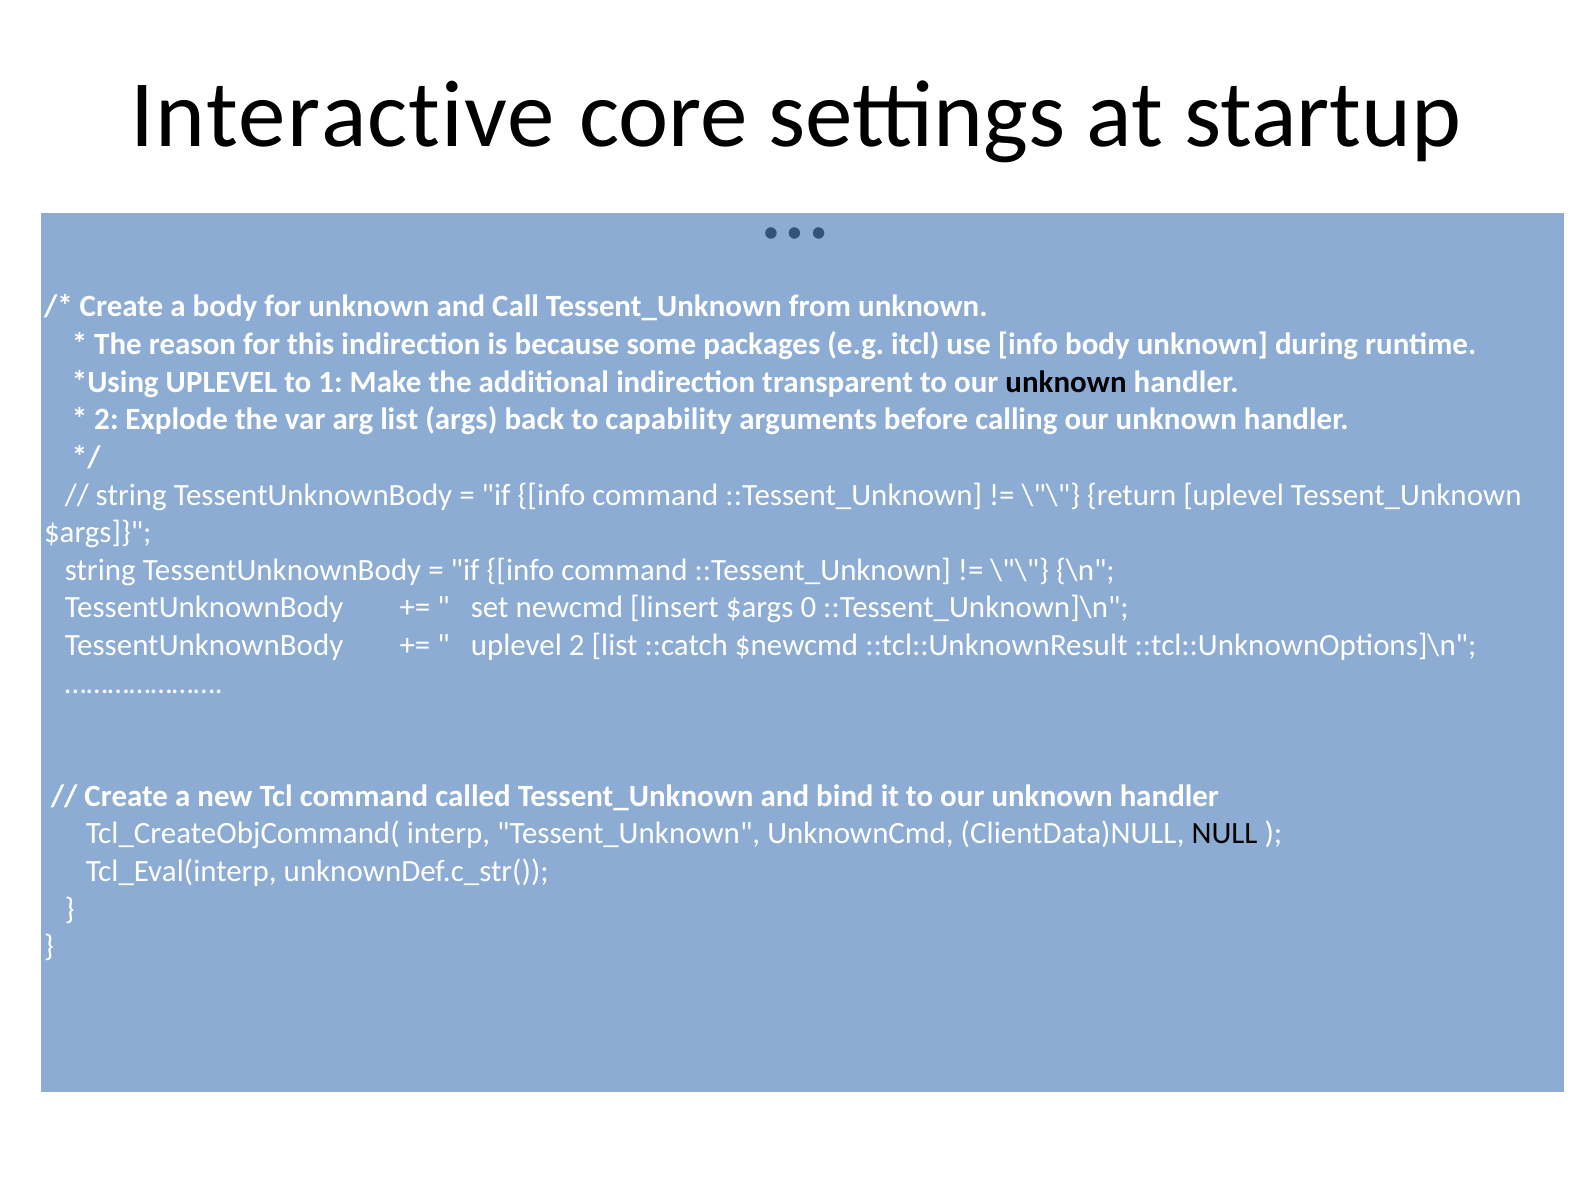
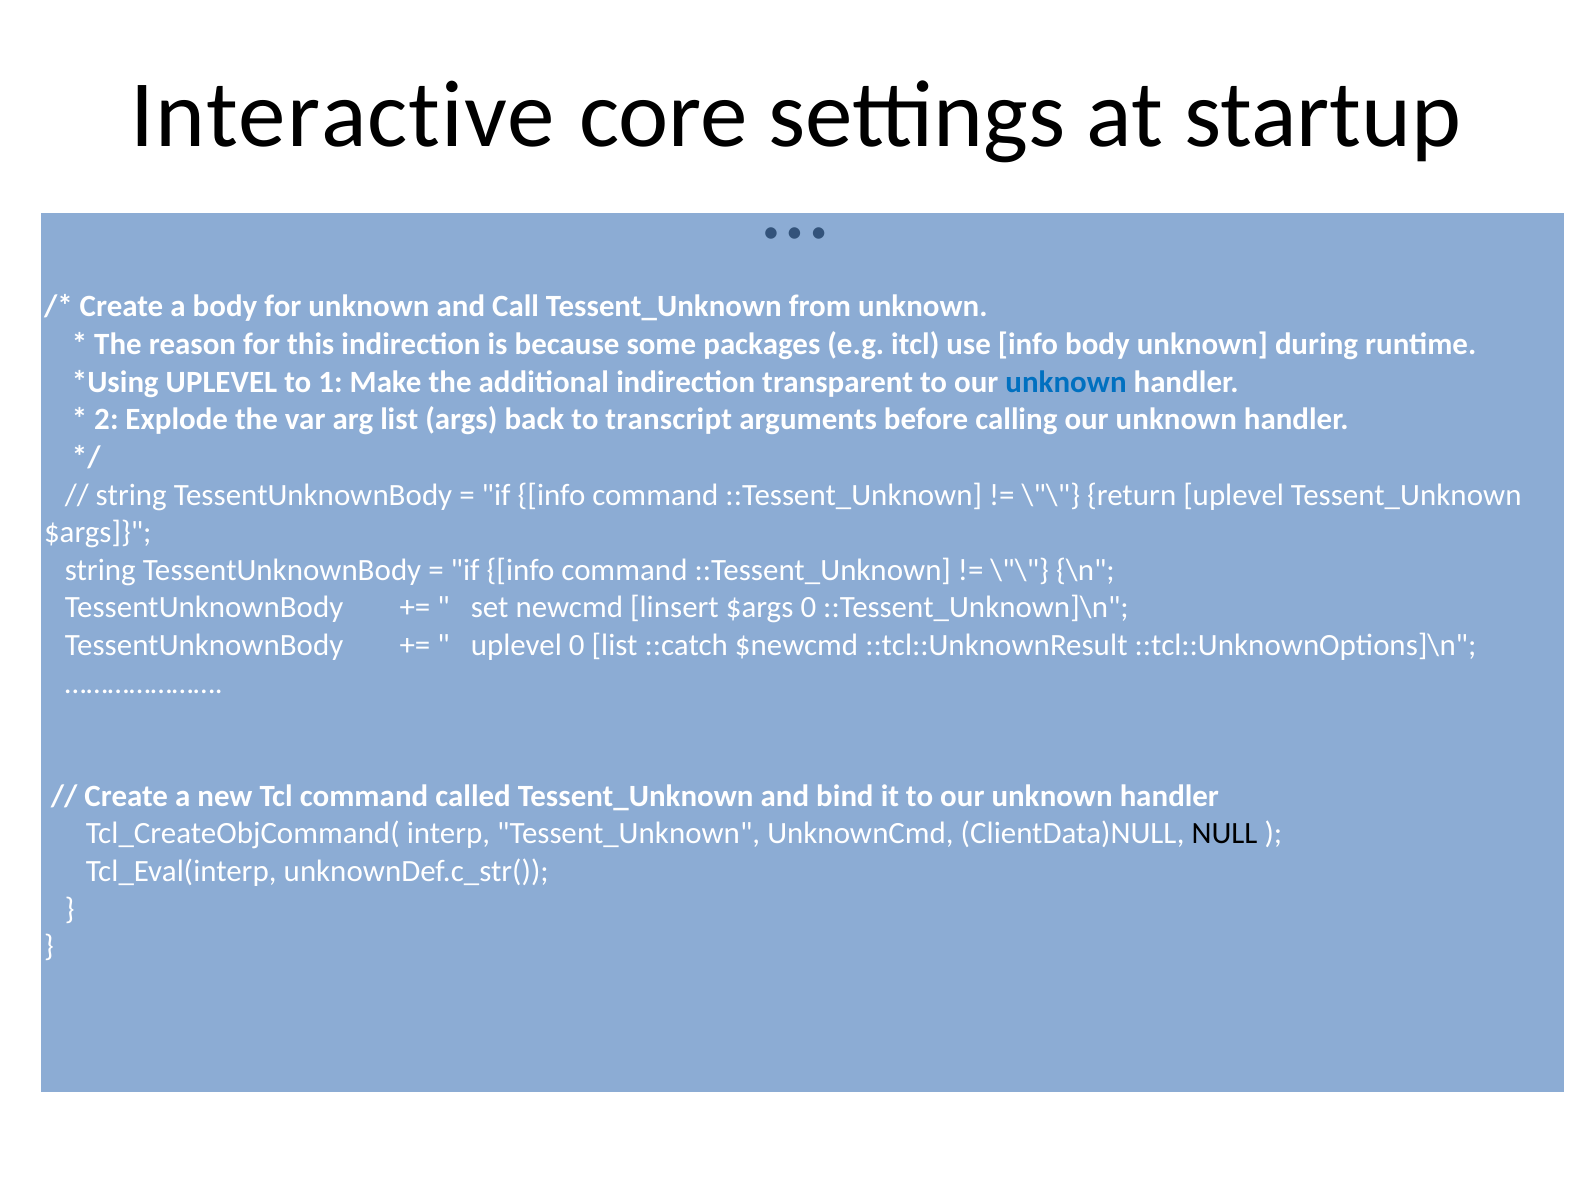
unknown at (1066, 382) colour: black -> blue
capability: capability -> transcript
uplevel 2: 2 -> 0
